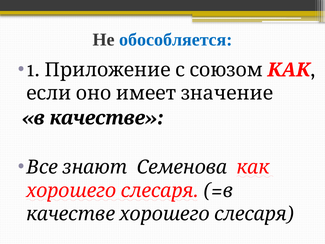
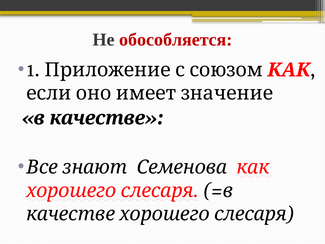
обособляется colour: blue -> red
